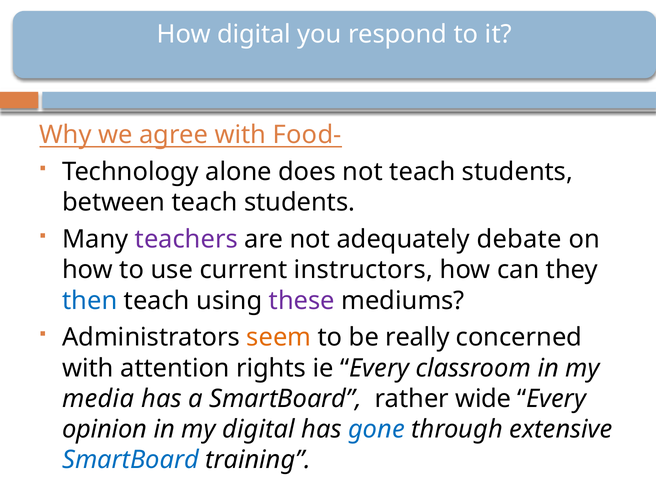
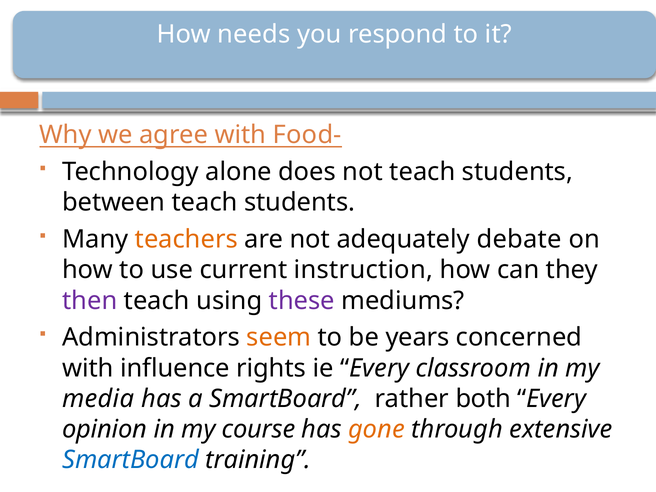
How digital: digital -> needs
teachers colour: purple -> orange
instructors: instructors -> instruction
then colour: blue -> purple
really: really -> years
attention: attention -> influence
wide: wide -> both
my digital: digital -> course
gone colour: blue -> orange
